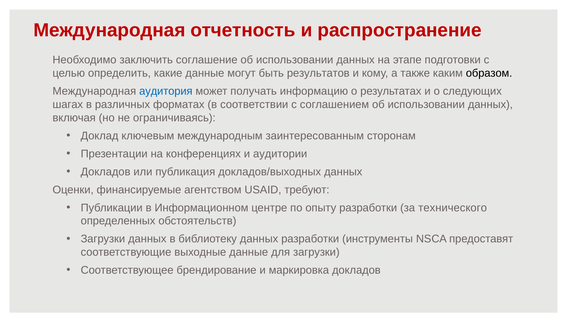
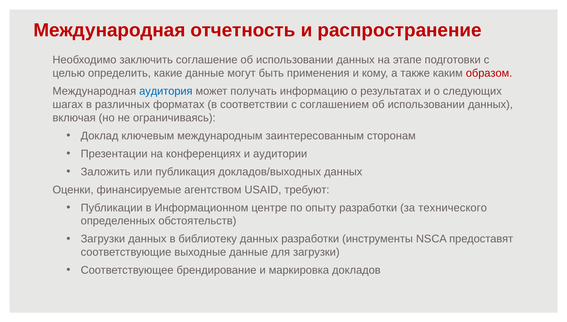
результатов: результатов -> применения
образом colour: black -> red
Докладов at (106, 171): Докладов -> Заложить
